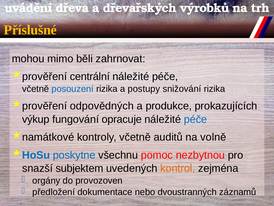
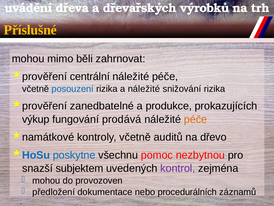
a postupy: postupy -> náležité
odpovědných: odpovědných -> zanedbatelné
opracuje: opracuje -> prodává
péče at (196, 119) colour: blue -> orange
volně: volně -> dřevo
kontrol colour: orange -> purple
orgány at (46, 180): orgány -> mohou
dvoustranných: dvoustranných -> procedurálních
